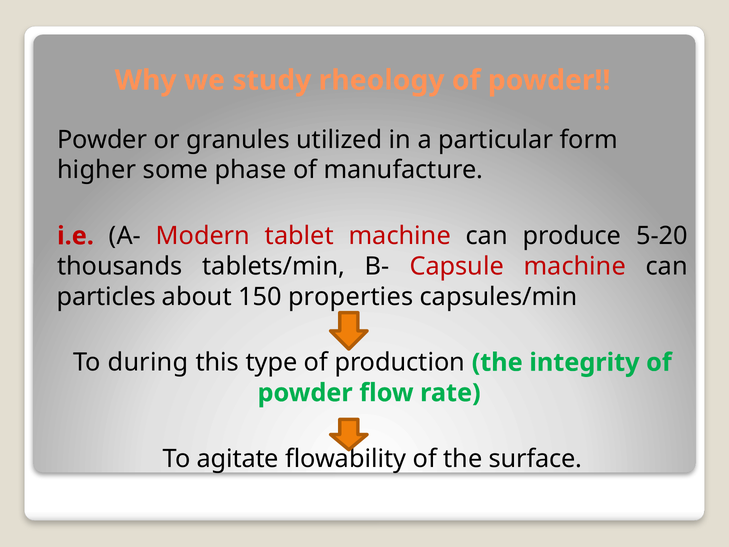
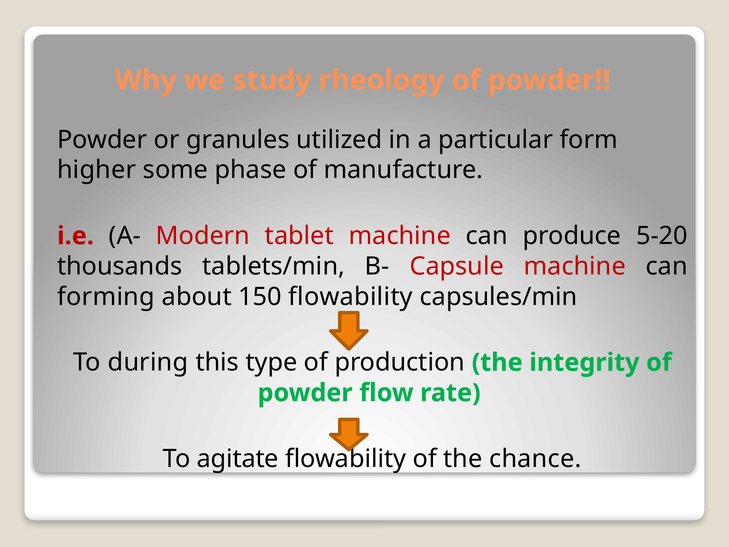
particles: particles -> forming
150 properties: properties -> flowability
surface: surface -> chance
